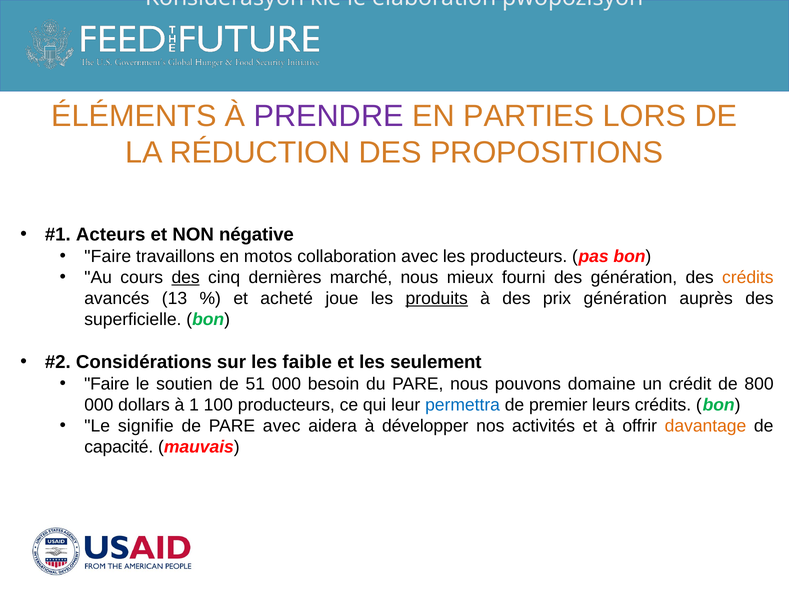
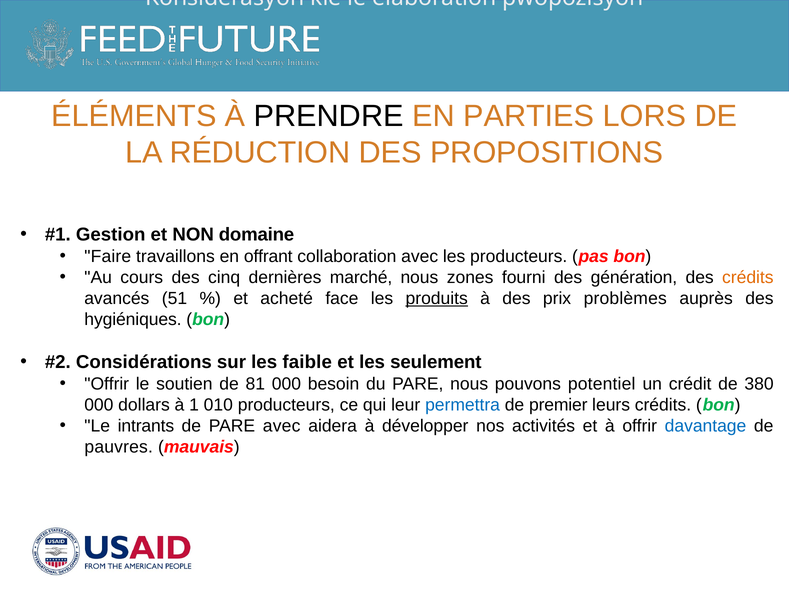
PRENDRE colour: purple -> black
Acteurs: Acteurs -> Gestion
négative: négative -> domaine
motos: motos -> offrant
des at (186, 277) underline: present -> none
mieux: mieux -> zones
13: 13 -> 51
joue: joue -> face
prix génération: génération -> problèmes
superficielle: superficielle -> hygiéniques
Faire at (107, 384): Faire -> Offrir
51: 51 -> 81
domaine: domaine -> potentiel
800: 800 -> 380
100: 100 -> 010
signifie: signifie -> intrants
davantage colour: orange -> blue
capacité: capacité -> pauvres
